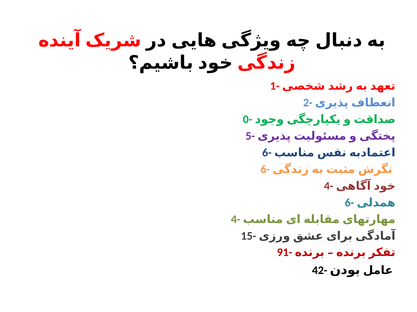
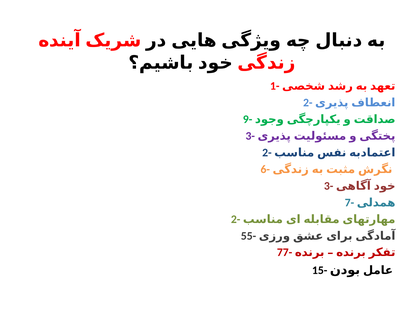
0-: 0- -> 9-
5- at (250, 136): 5- -> 3-
6- at (267, 153): 6- -> 2-
4- at (329, 186): 4- -> 3-
6- at (349, 203): 6- -> 7-
4- at (236, 220): 4- -> 2-
15-: 15- -> 55-
91-: 91- -> 77-
42-: 42- -> 15-
